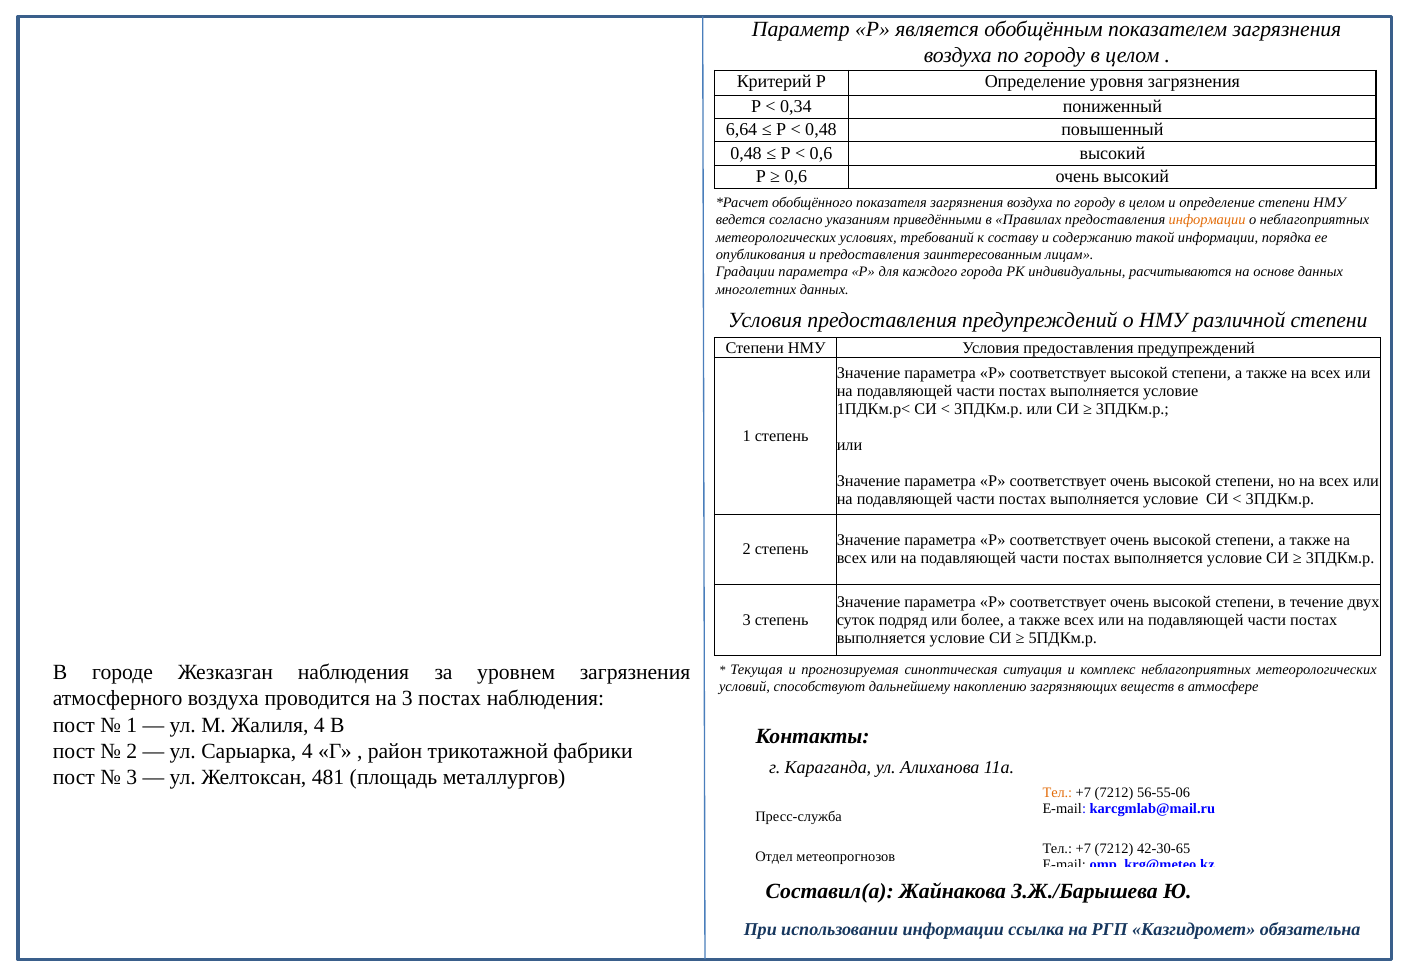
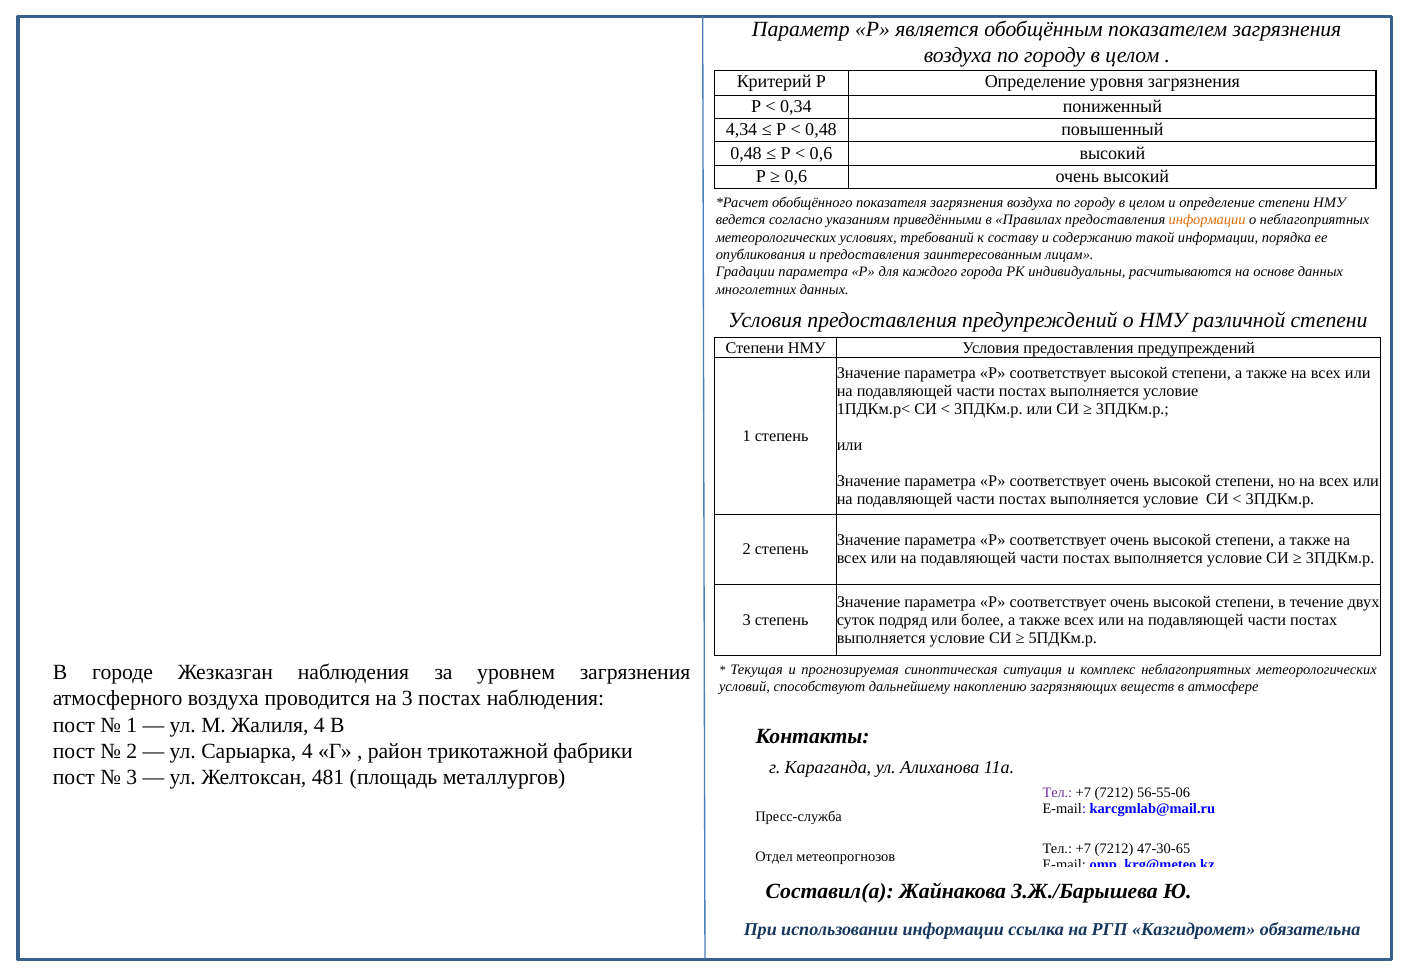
6,64: 6,64 -> 4,34
Тел at (1057, 793) colour: orange -> purple
42-30-65: 42-30-65 -> 47-30-65
